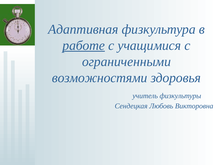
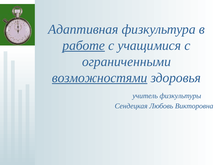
возможностями underline: none -> present
